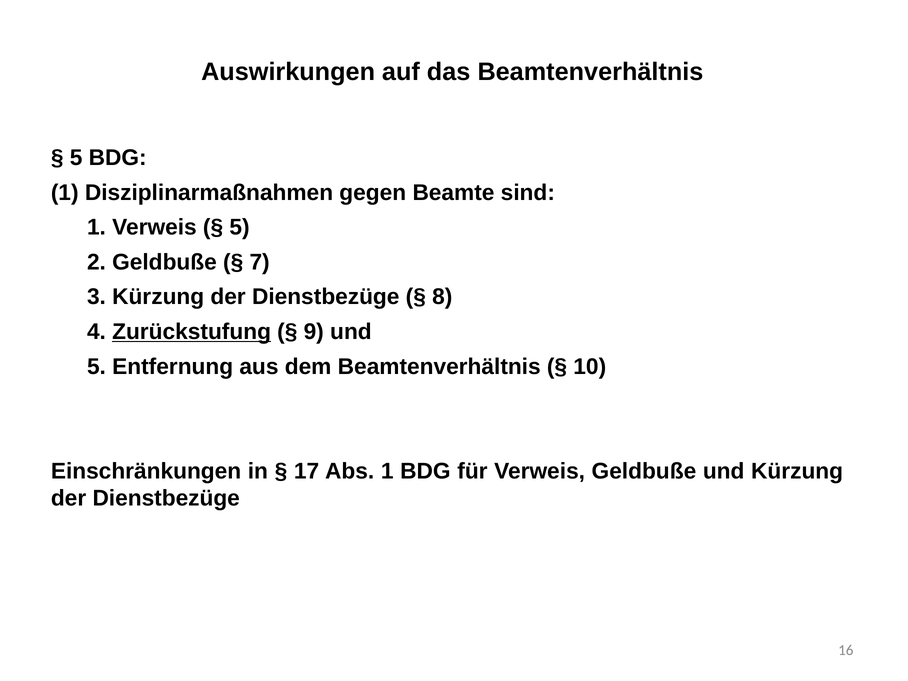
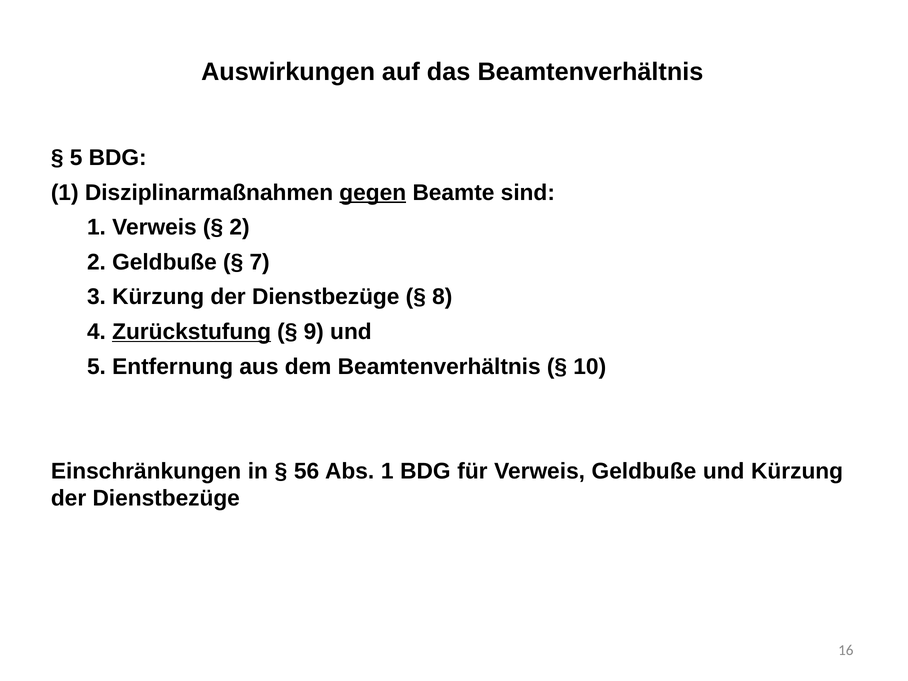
gegen underline: none -> present
5 at (240, 227): 5 -> 2
17: 17 -> 56
